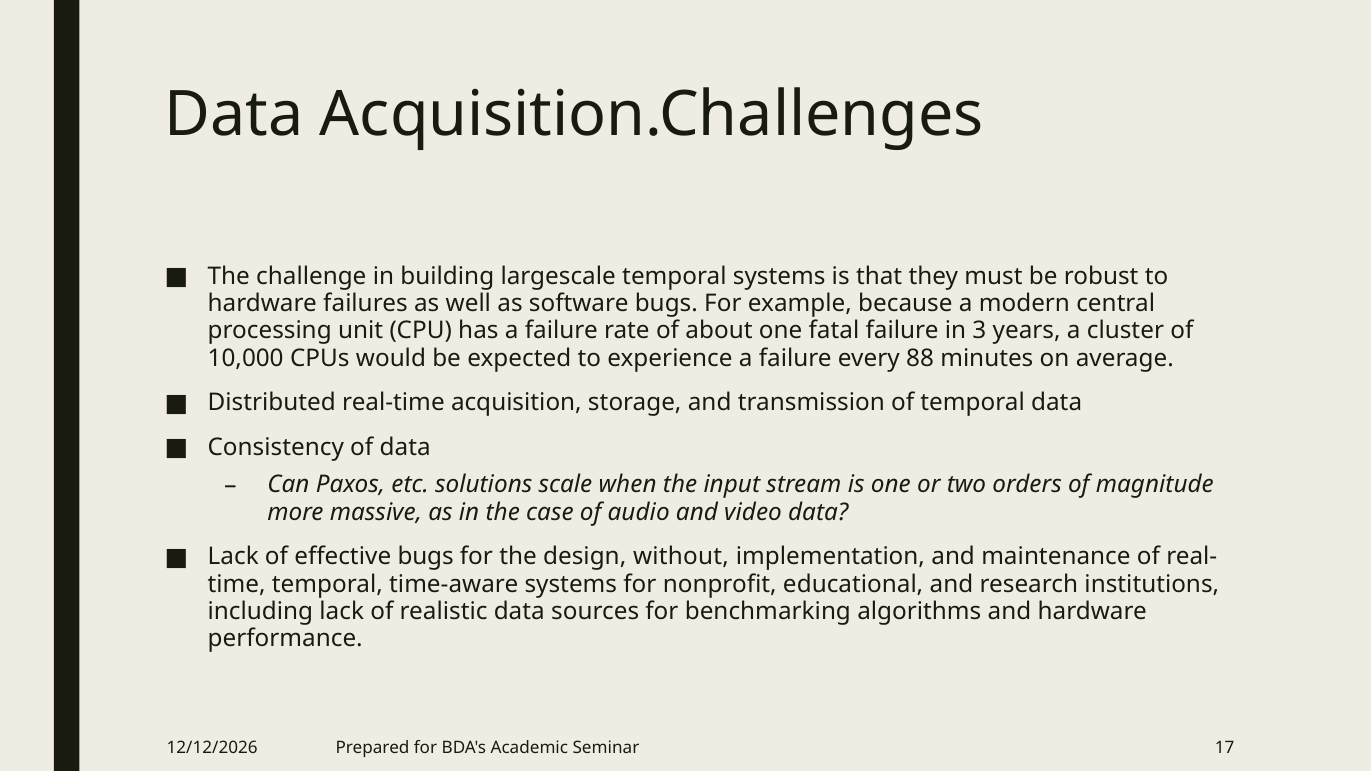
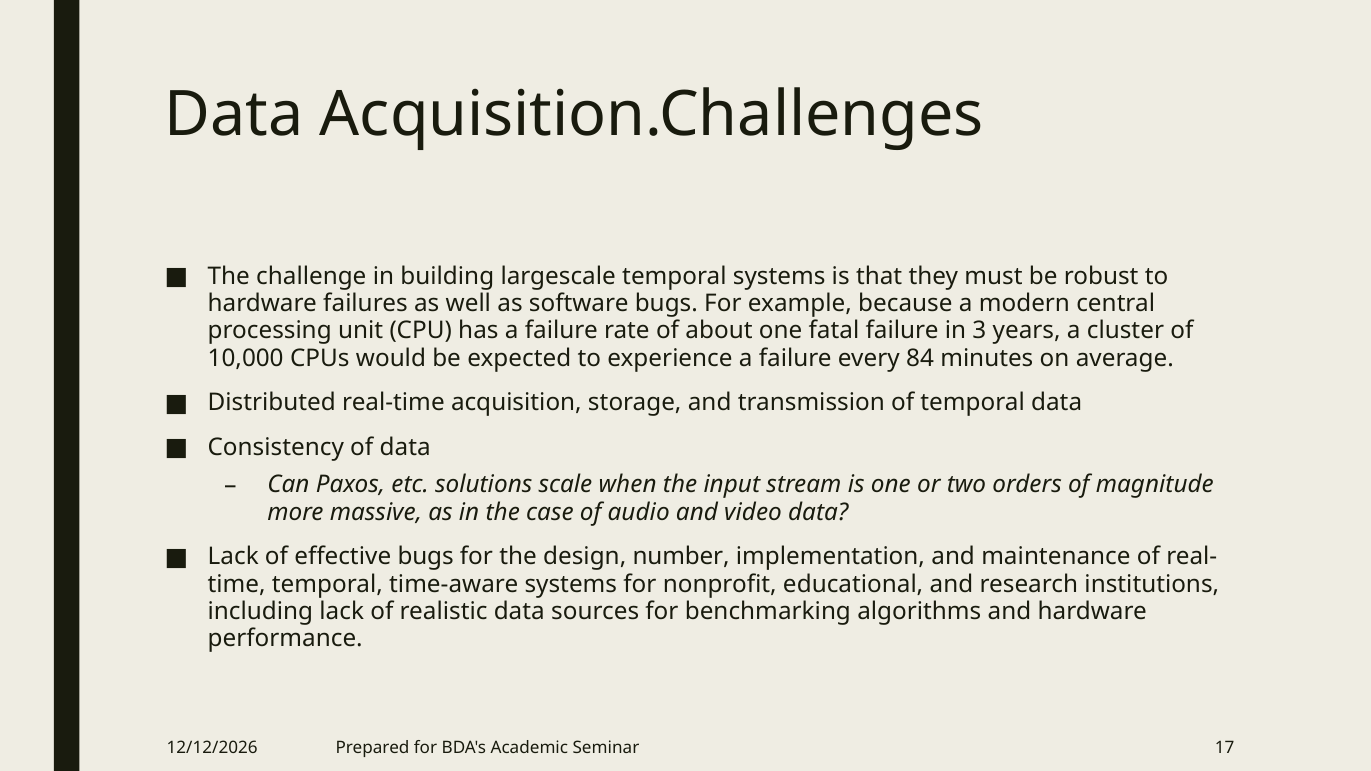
88: 88 -> 84
without: without -> number
